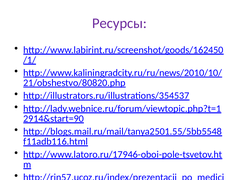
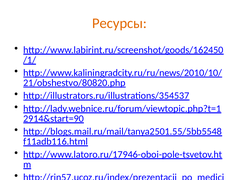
Ресурсы colour: purple -> orange
